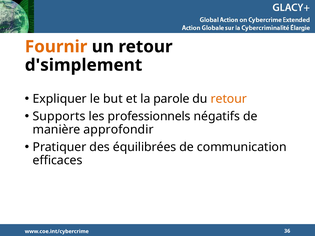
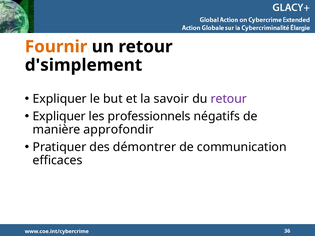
parole: parole -> savoir
retour at (229, 99) colour: orange -> purple
Supports at (59, 117): Supports -> Expliquer
équilibrées: équilibrées -> démontrer
